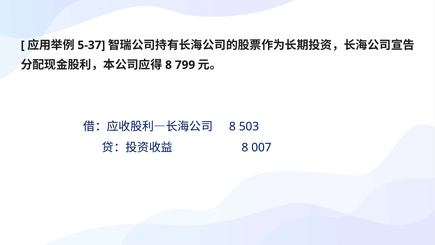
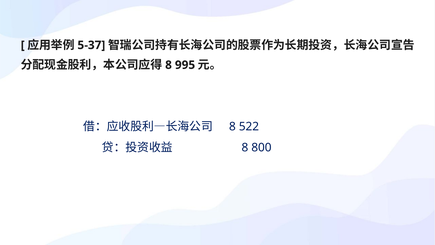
799: 799 -> 995
503: 503 -> 522
007: 007 -> 800
